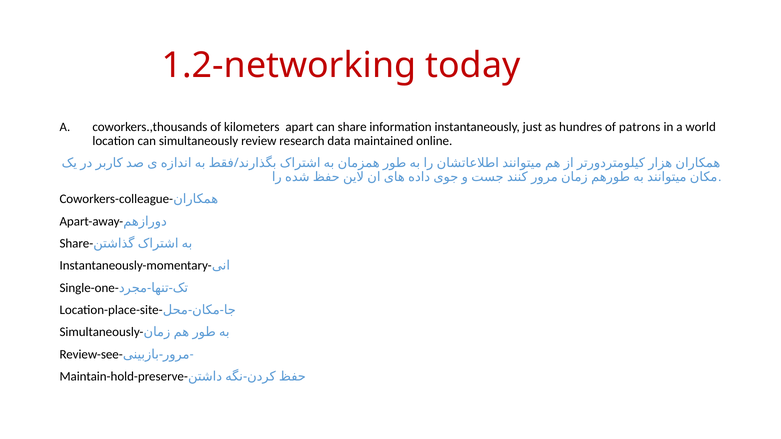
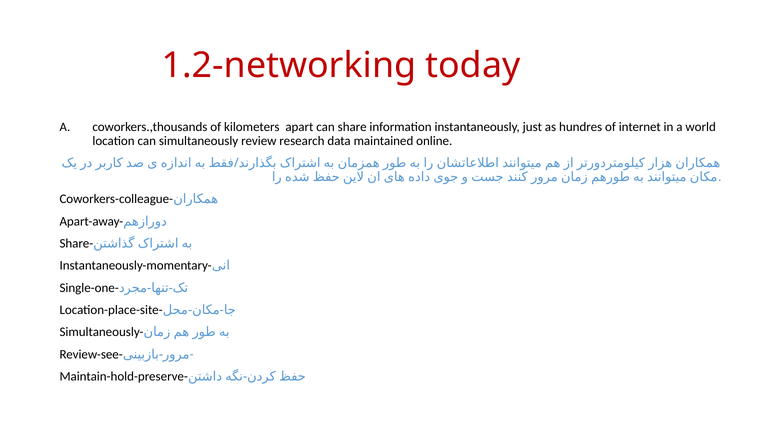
patrons: patrons -> internet
